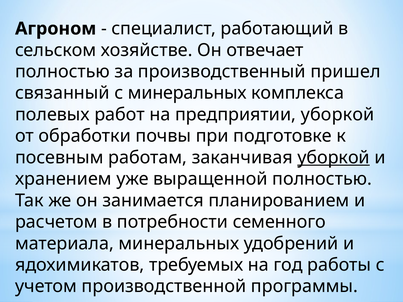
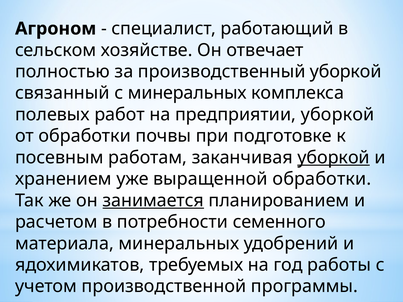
производственный пришел: пришел -> уборкой
выращенной полностью: полностью -> обработки
занимается underline: none -> present
